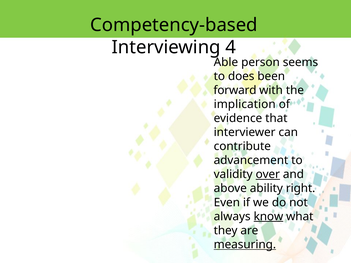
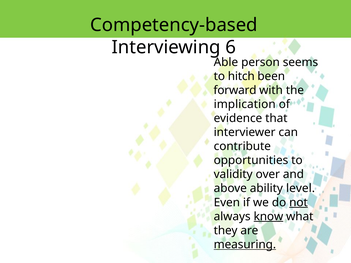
4: 4 -> 6
does: does -> hitch
advancement: advancement -> opportunities
over underline: present -> none
right: right -> level
not underline: none -> present
